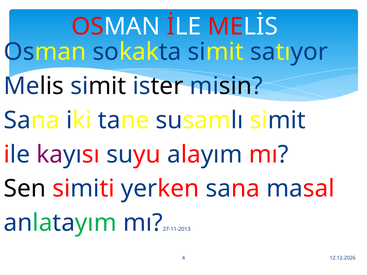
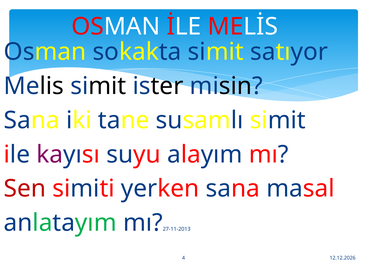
Sen colour: black -> red
